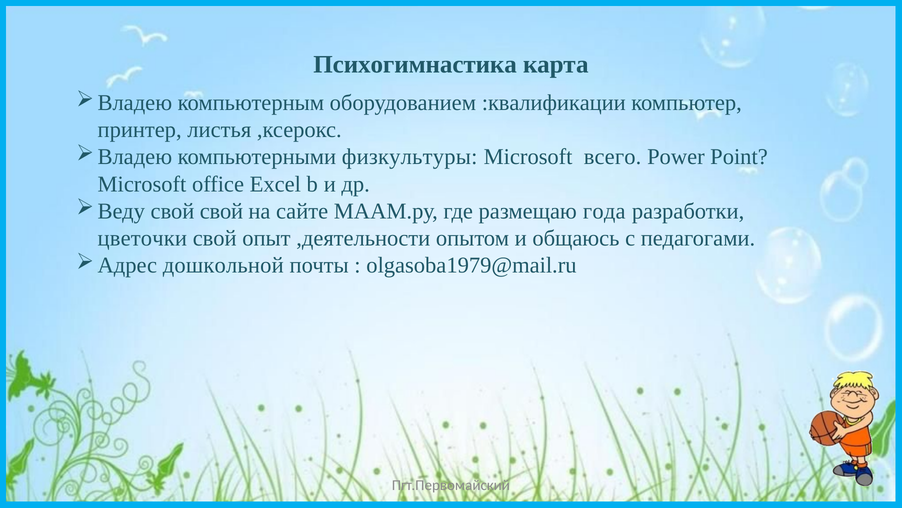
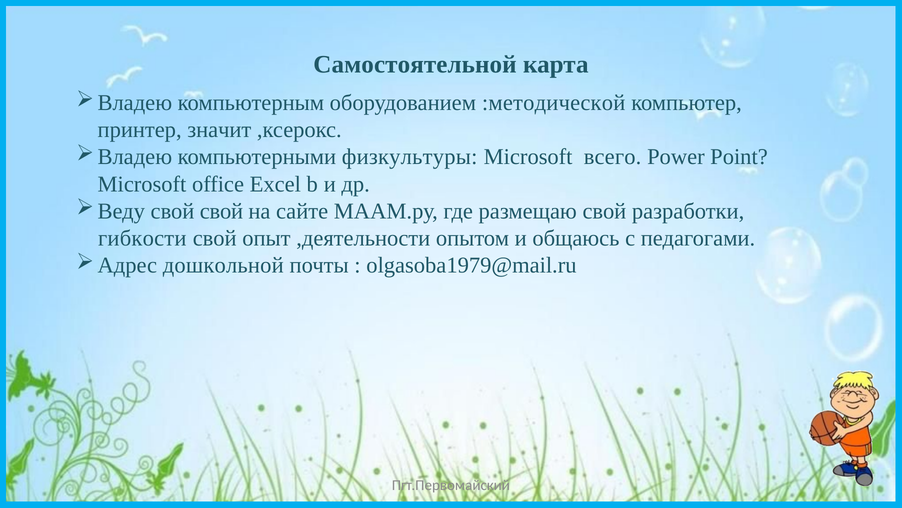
Психогимнастика: Психогимнастика -> Самостоятельной
:квалификации: :квалификации -> :методической
листья: листья -> значит
размещаю года: года -> свой
цветочки: цветочки -> гибкости
